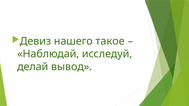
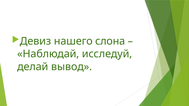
такое: такое -> слона
